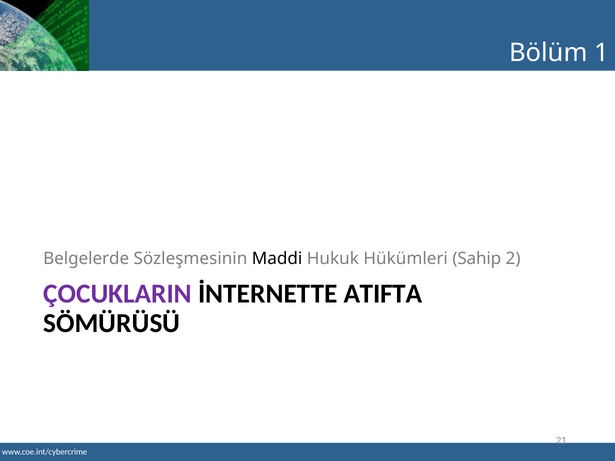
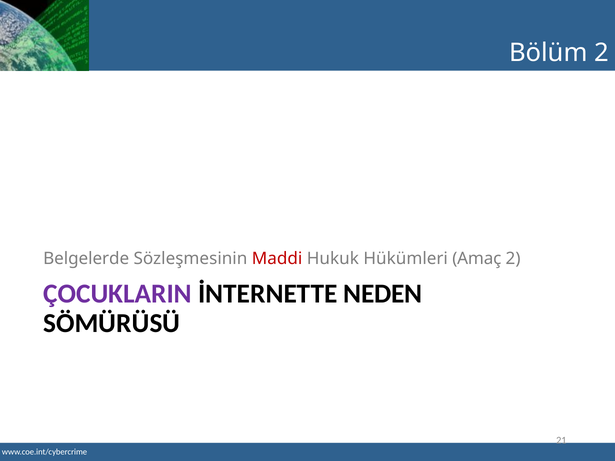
Bölüm 1: 1 -> 2
Maddi colour: black -> red
Sahip: Sahip -> Amaç
ATIFTA: ATIFTA -> NEDEN
